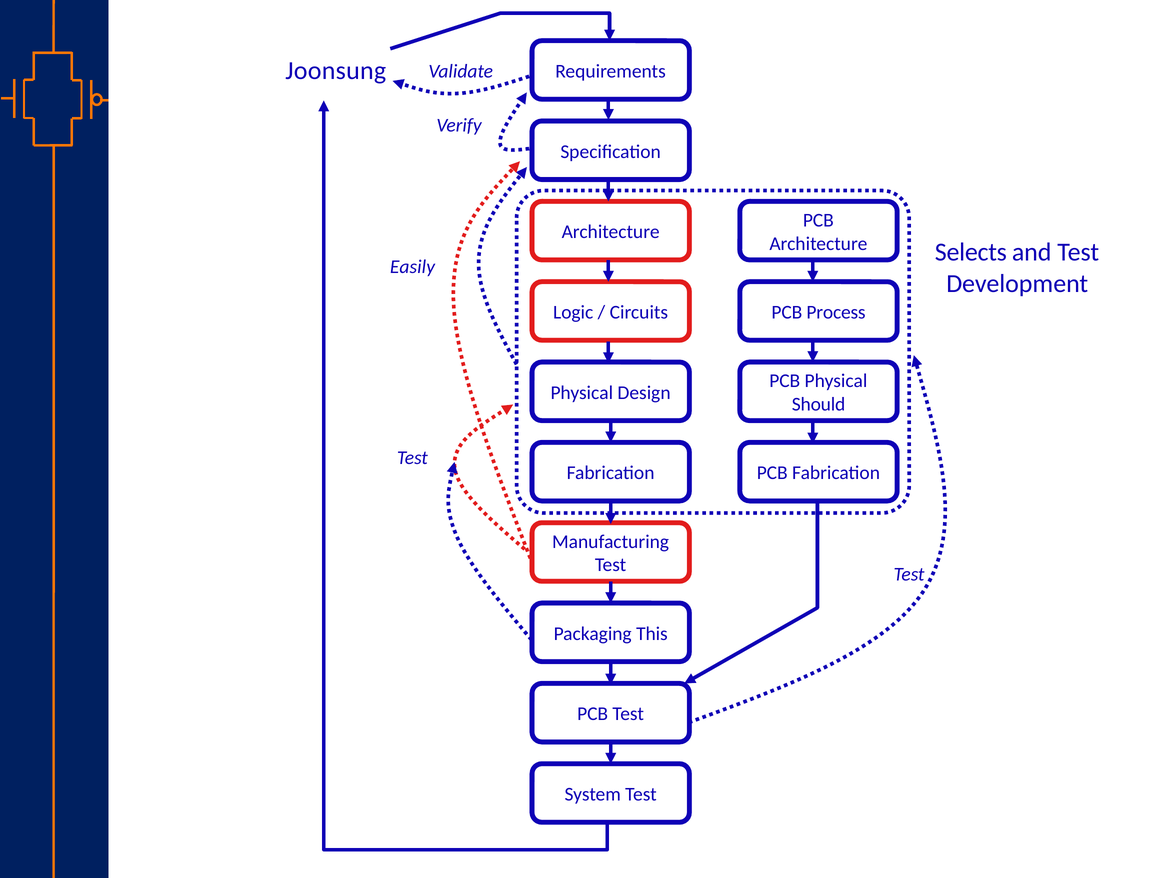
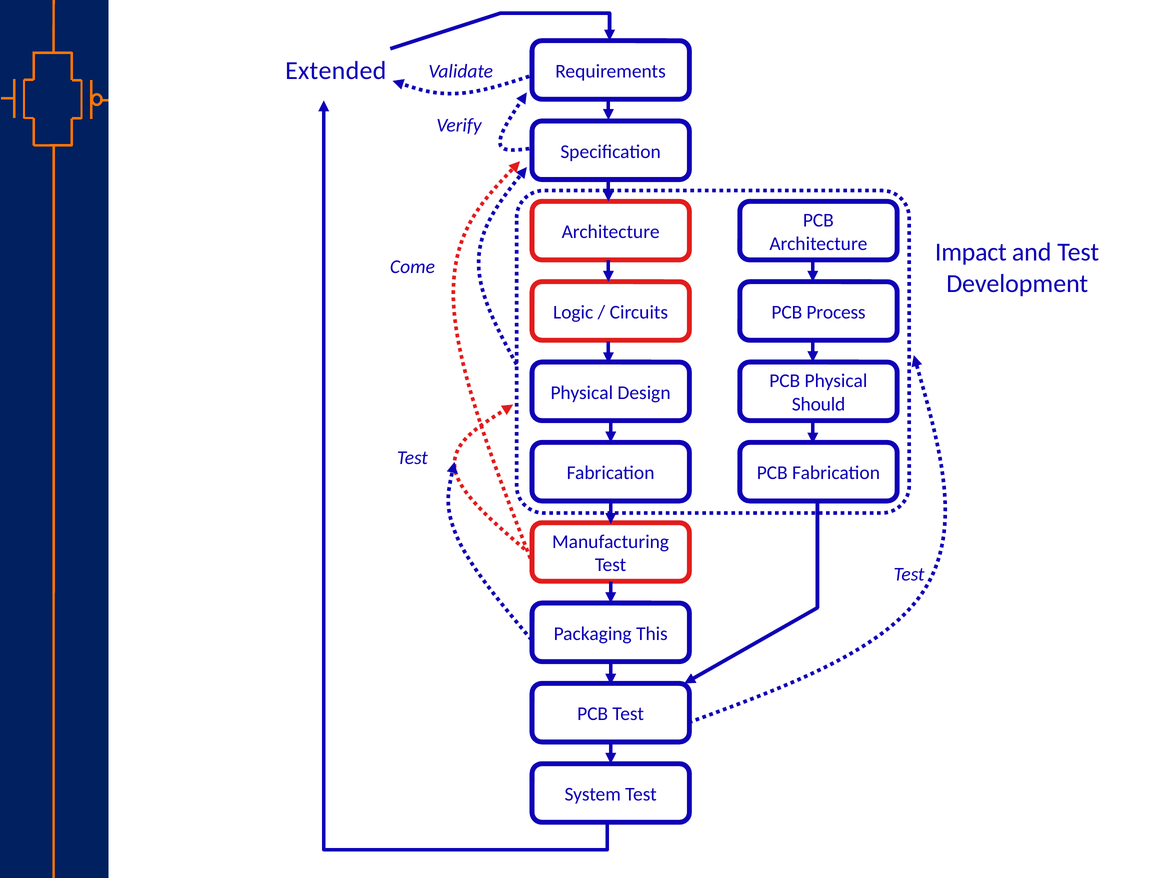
Joonsung: Joonsung -> Extended
Selects: Selects -> Impact
Easily: Easily -> Come
